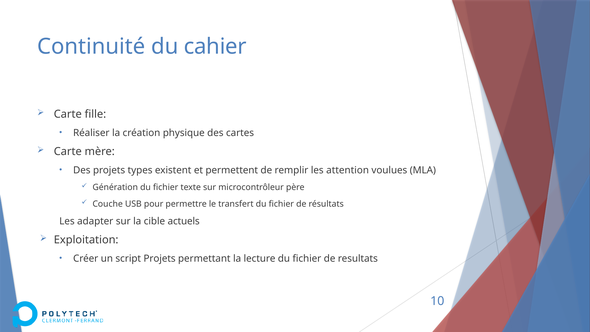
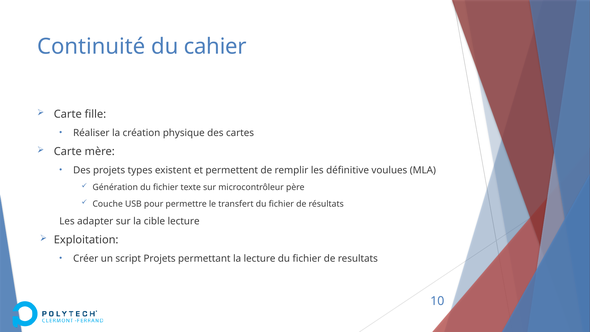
attention: attention -> définitive
cible actuels: actuels -> lecture
